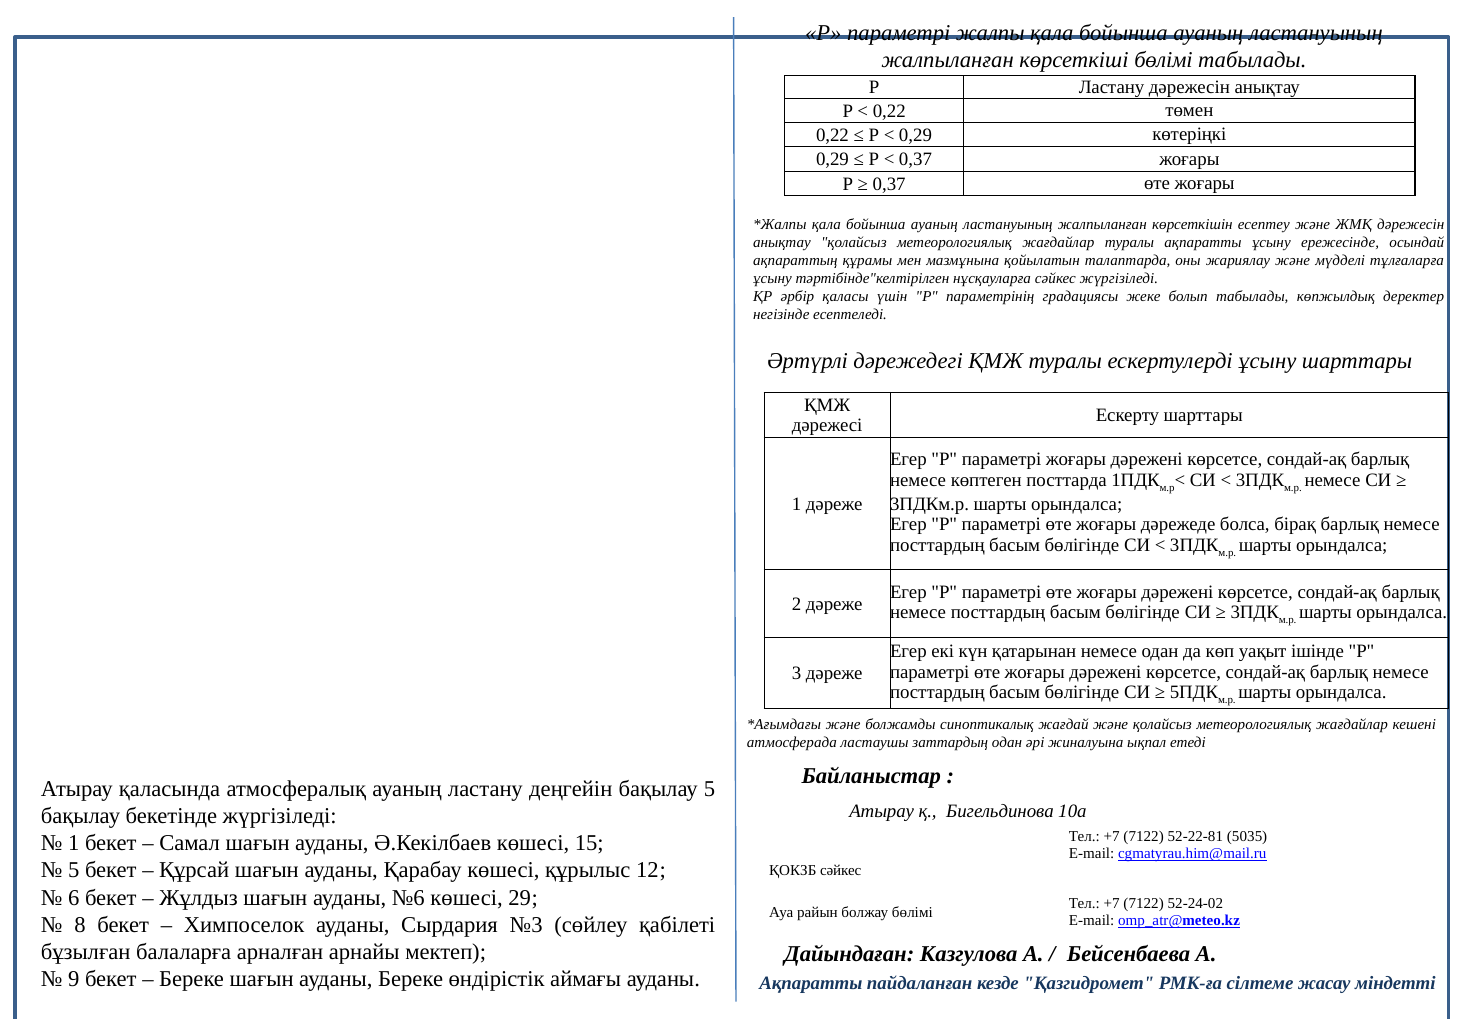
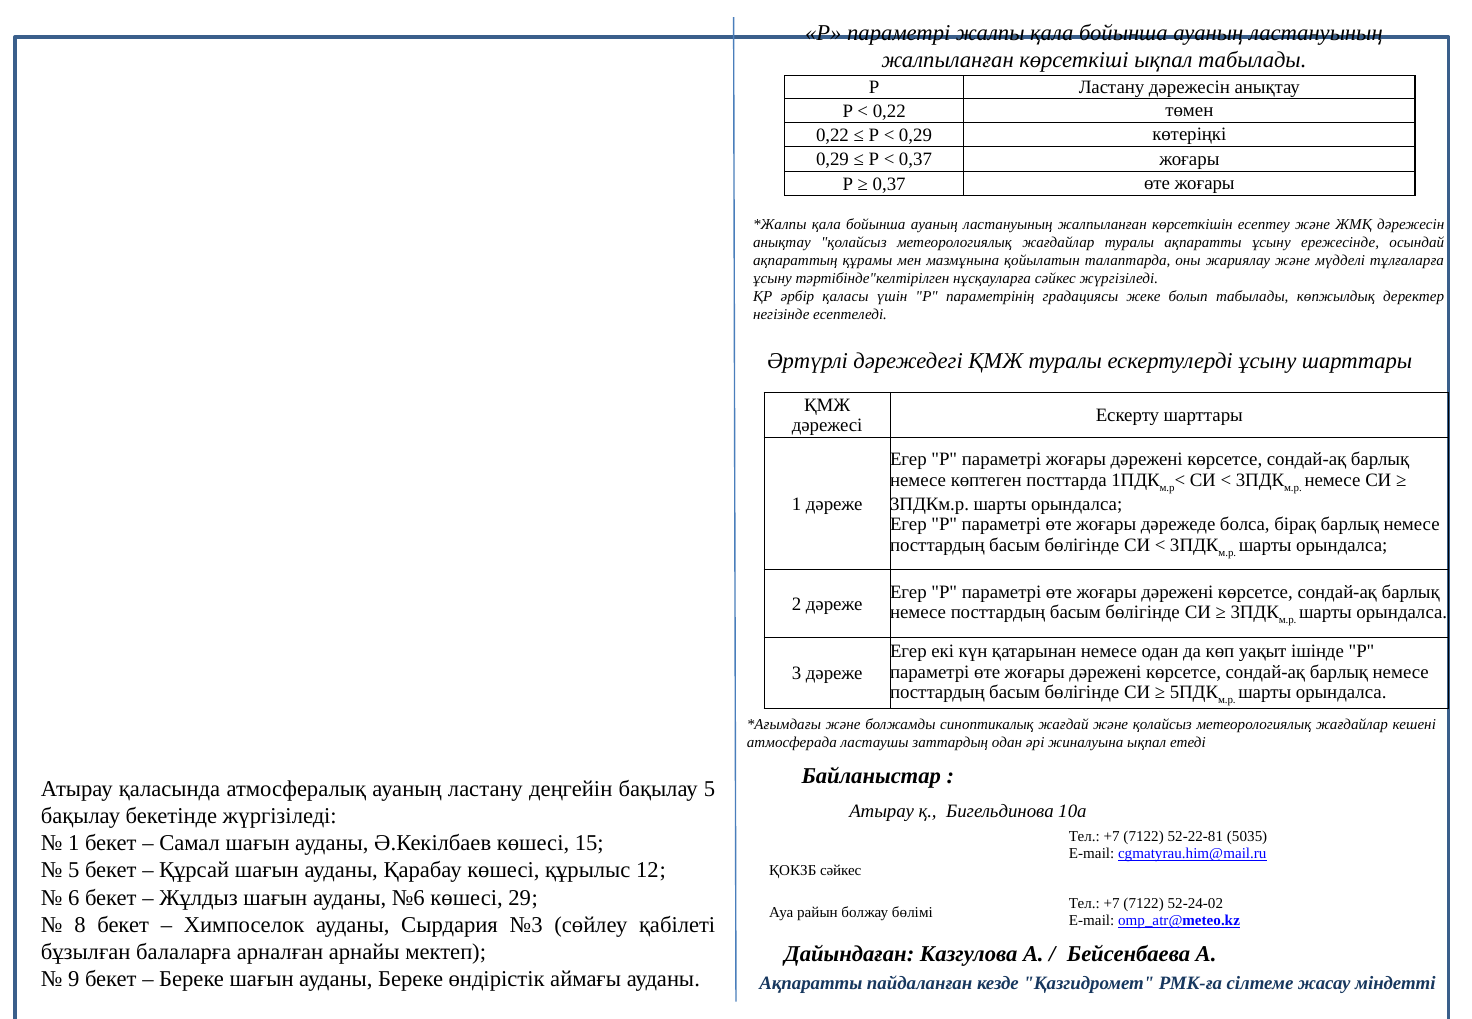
көрсеткіші бөлімі: бөлімі -> ықпал
